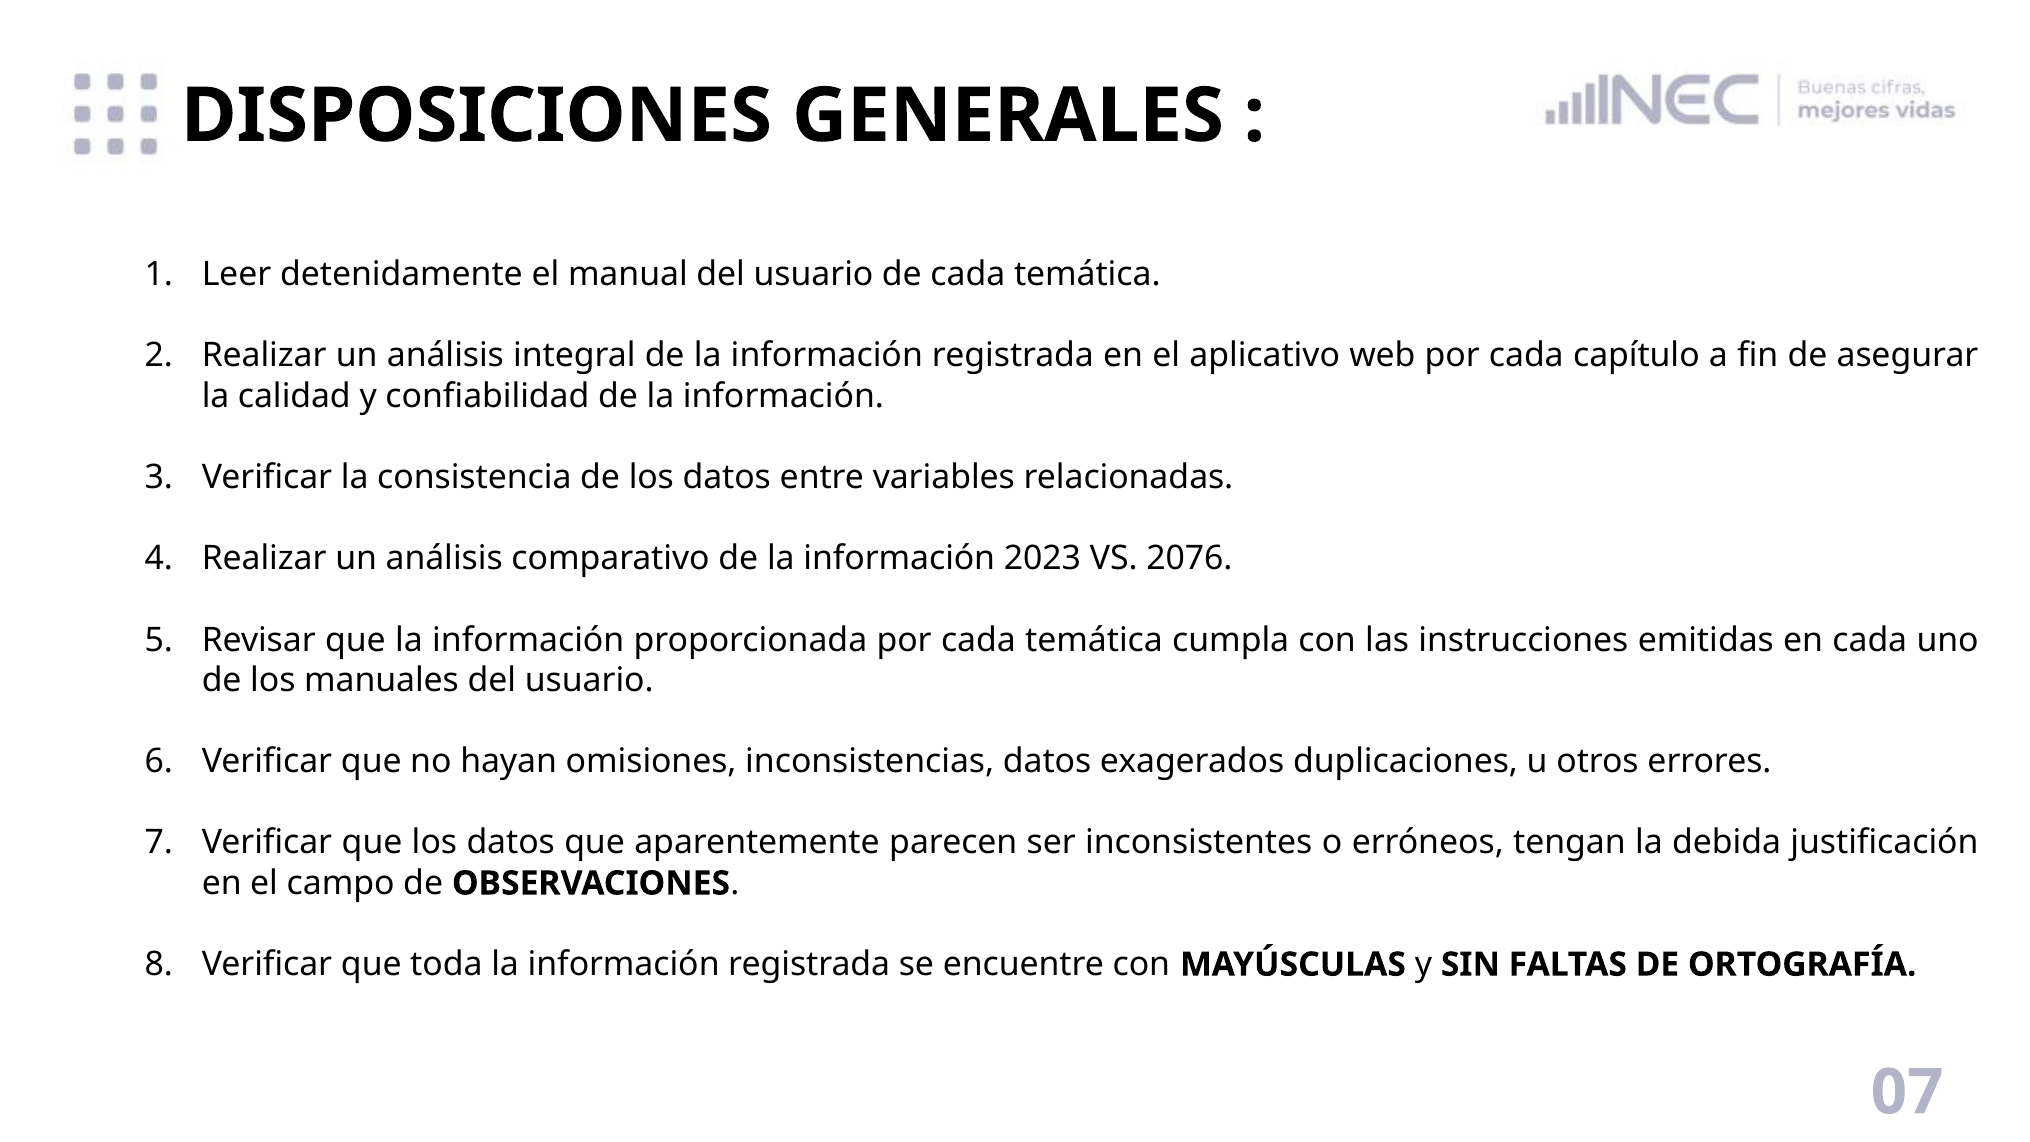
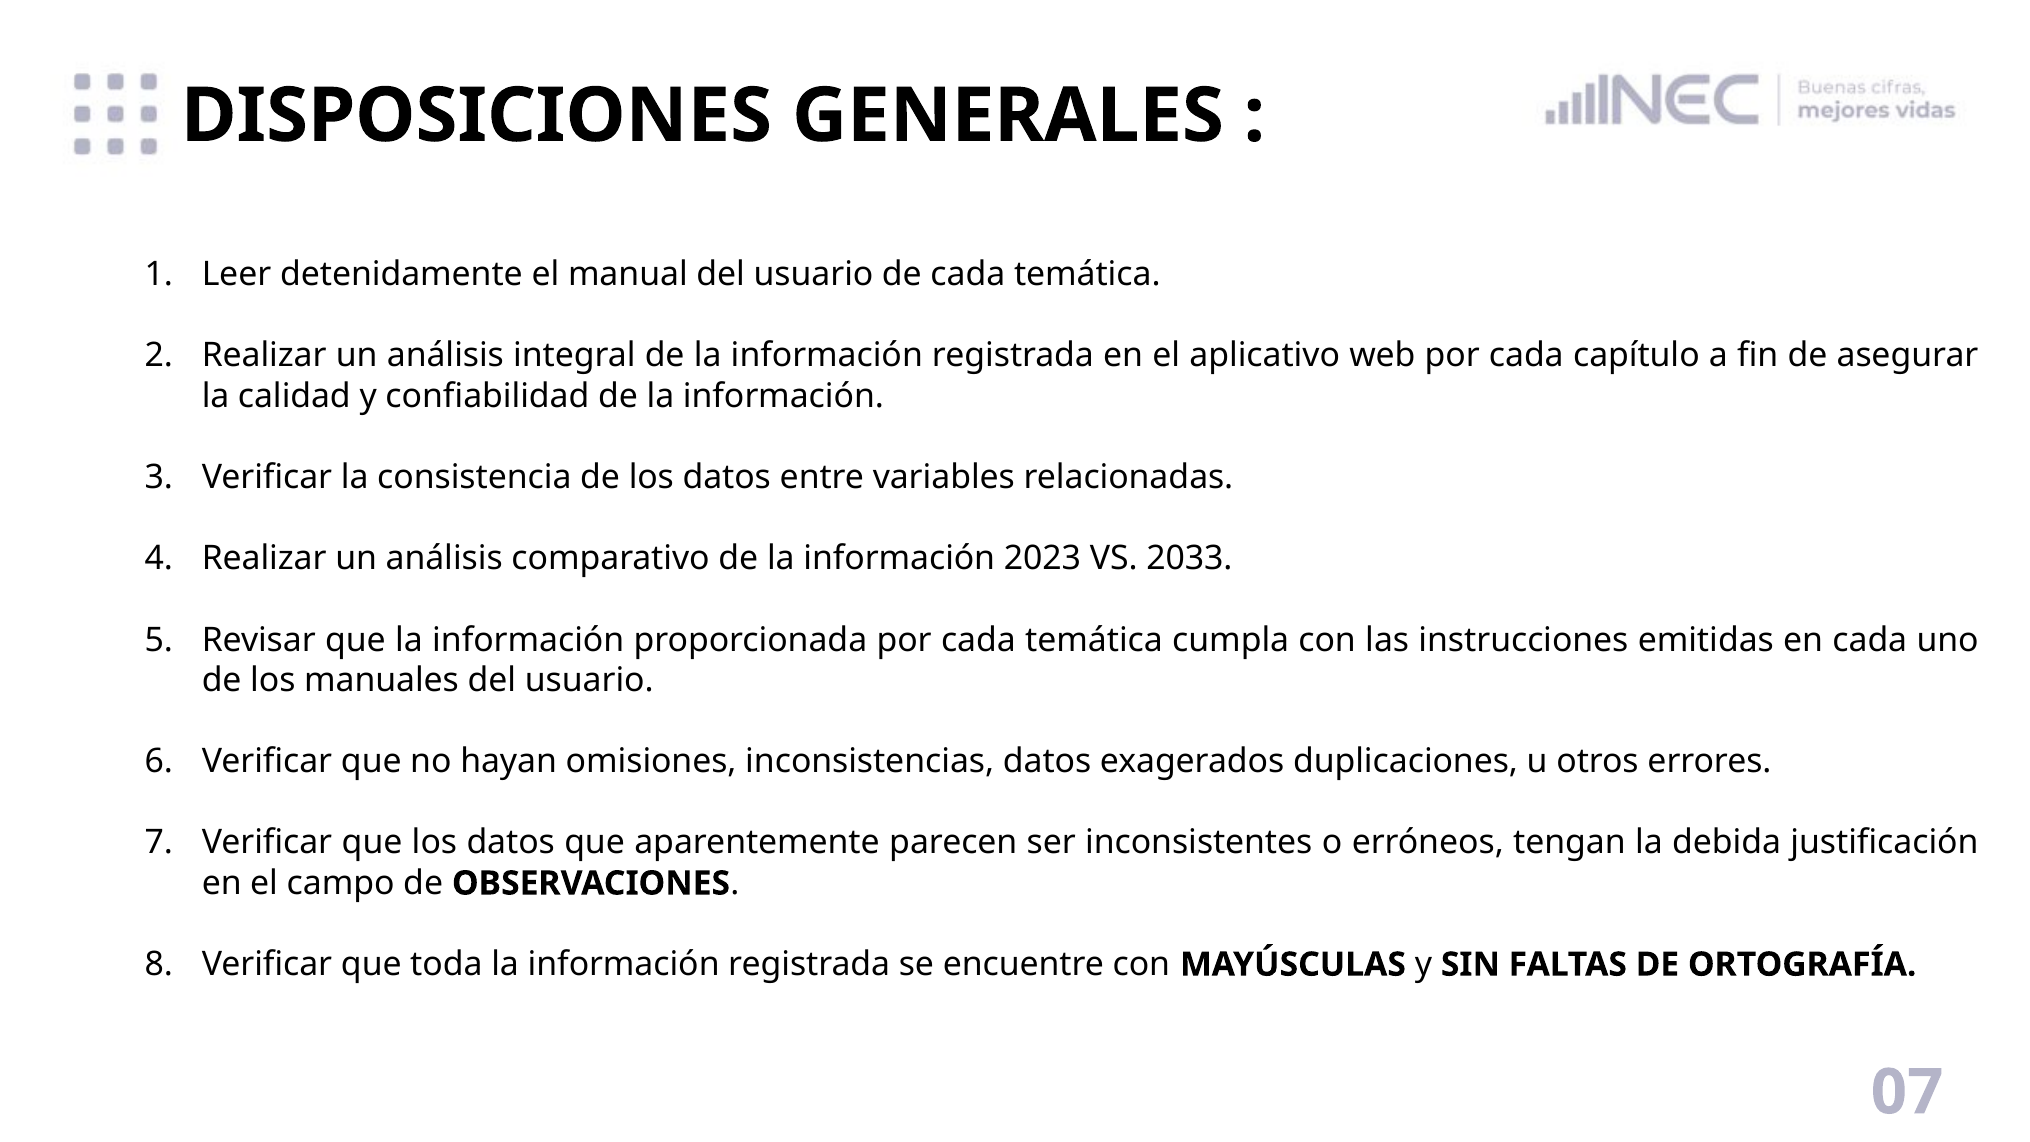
2076: 2076 -> 2033
